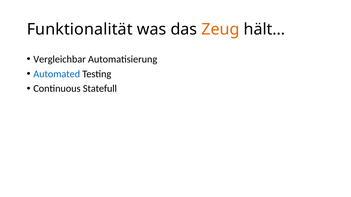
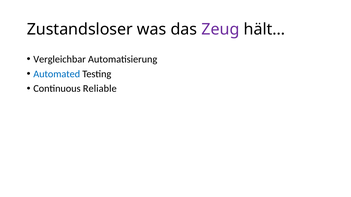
Funktionalität: Funktionalität -> Zustandsloser
Zeug colour: orange -> purple
Statefull: Statefull -> Reliable
